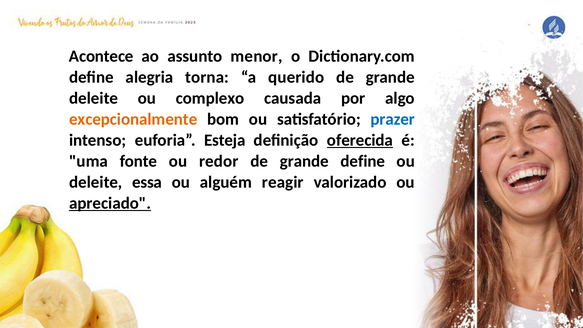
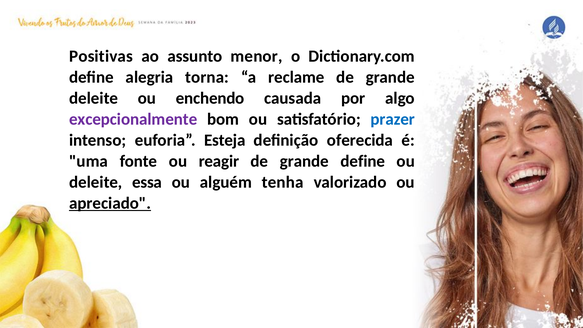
Acontece: Acontece -> Positivas
querido: querido -> reclame
complexo: complexo -> enchendo
excepcionalmente colour: orange -> purple
oferecida underline: present -> none
redor: redor -> reagir
reagir: reagir -> tenha
